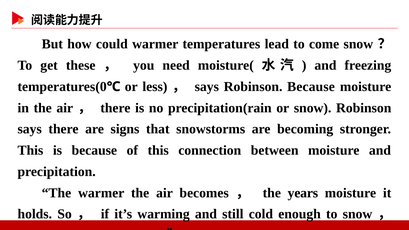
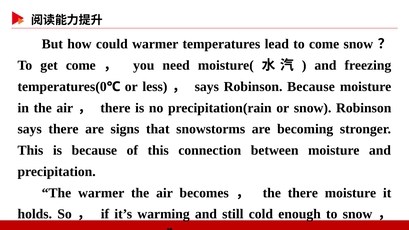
get these: these -> come
the years: years -> there
